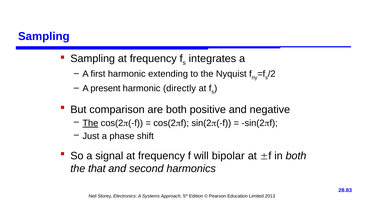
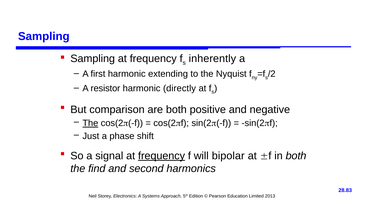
integrates: integrates -> inherently
present: present -> resistor
frequency at (162, 156) underline: none -> present
that: that -> find
